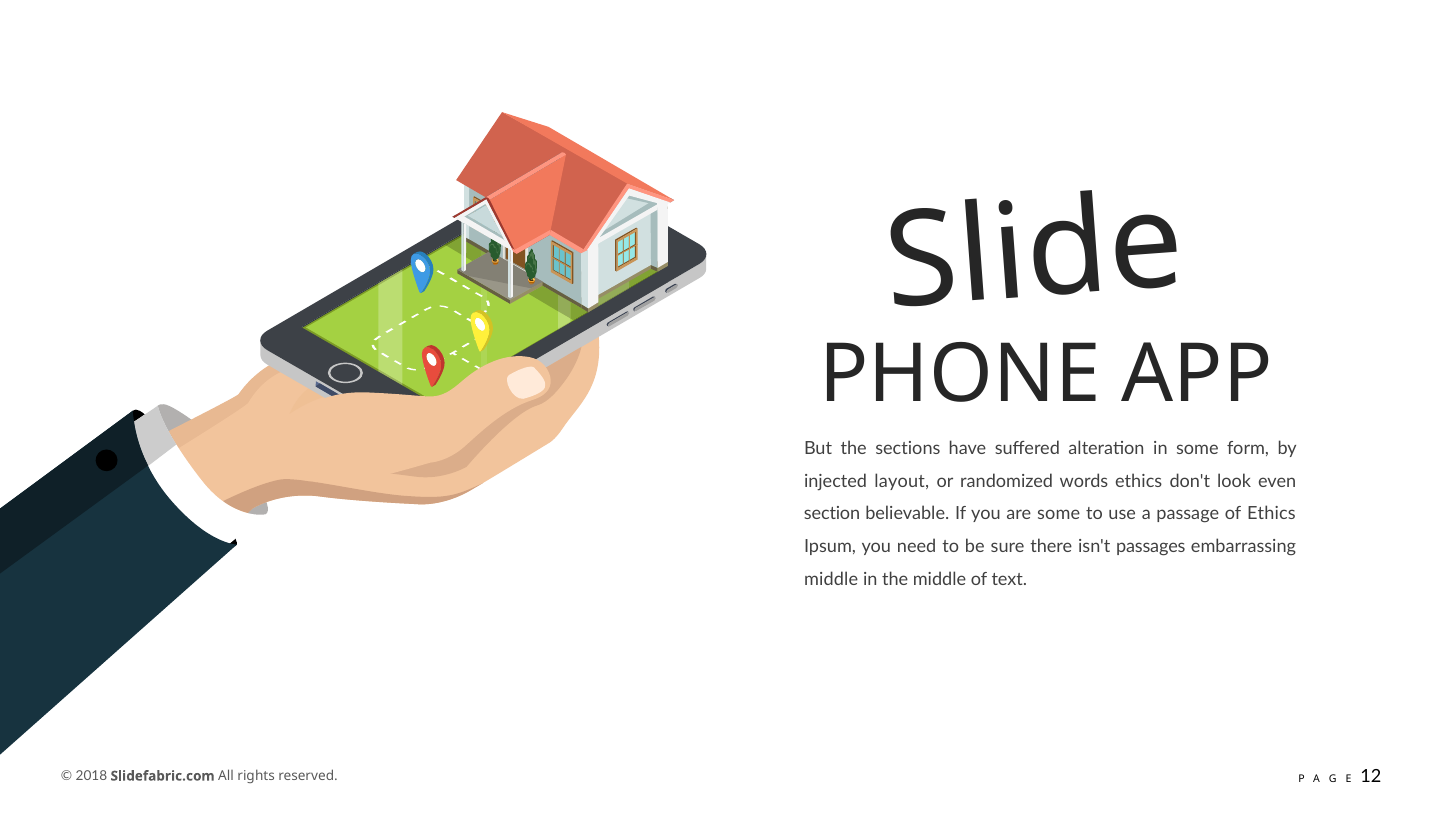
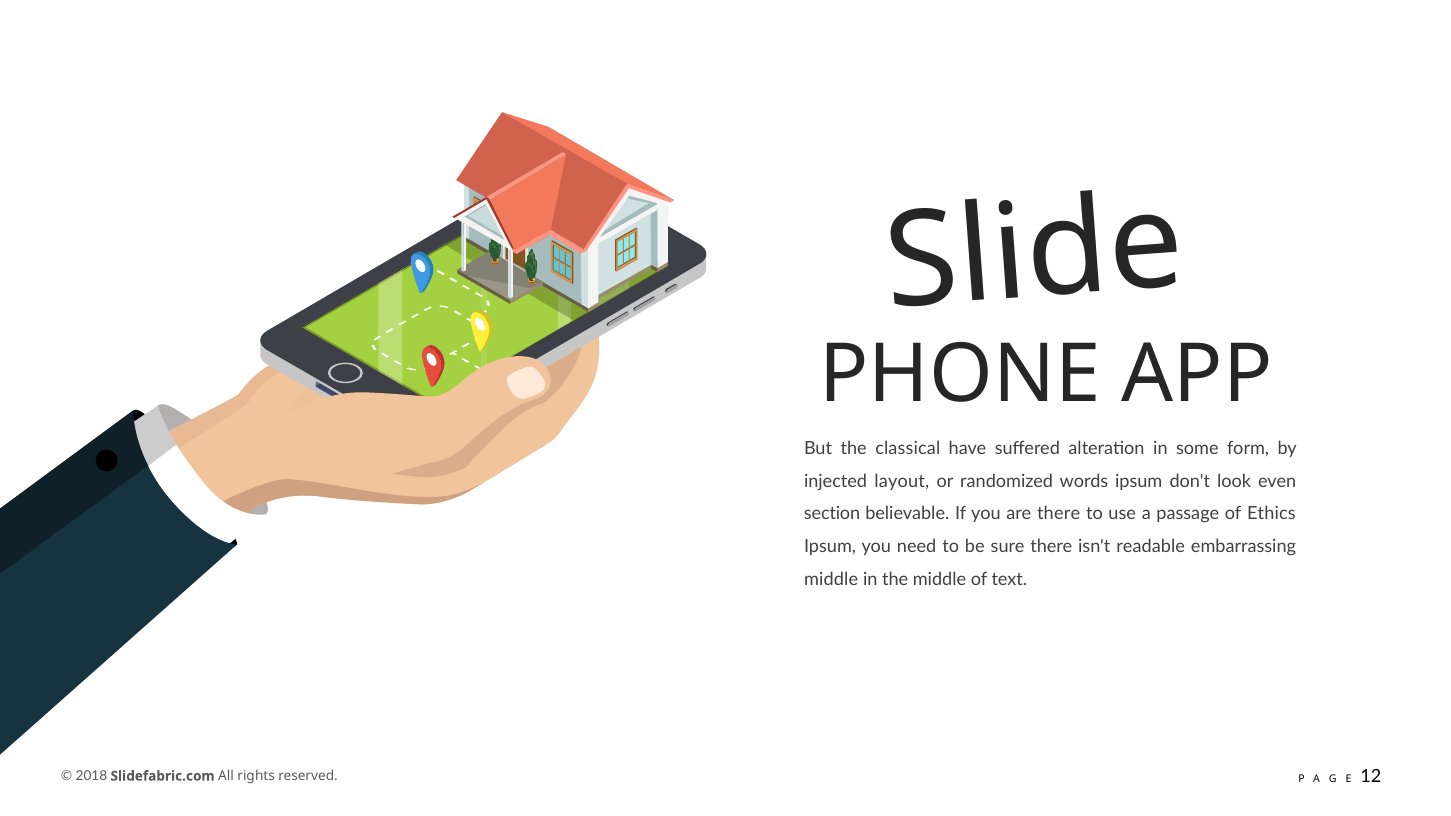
sections: sections -> classical
words ethics: ethics -> ipsum
are some: some -> there
passages: passages -> readable
